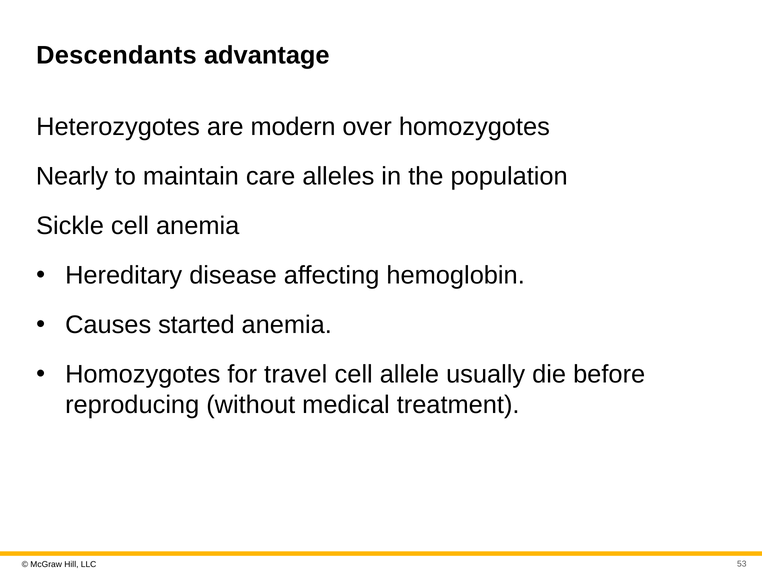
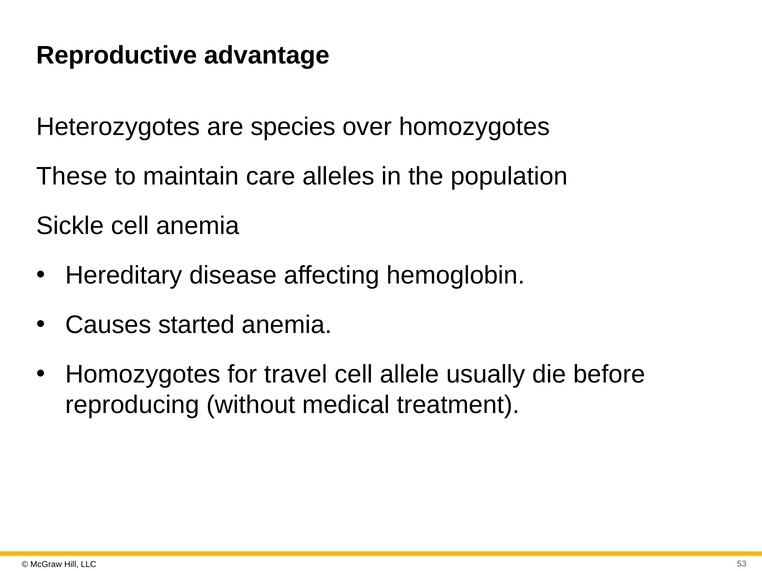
Descendants: Descendants -> Reproductive
modern: modern -> species
Nearly: Nearly -> These
